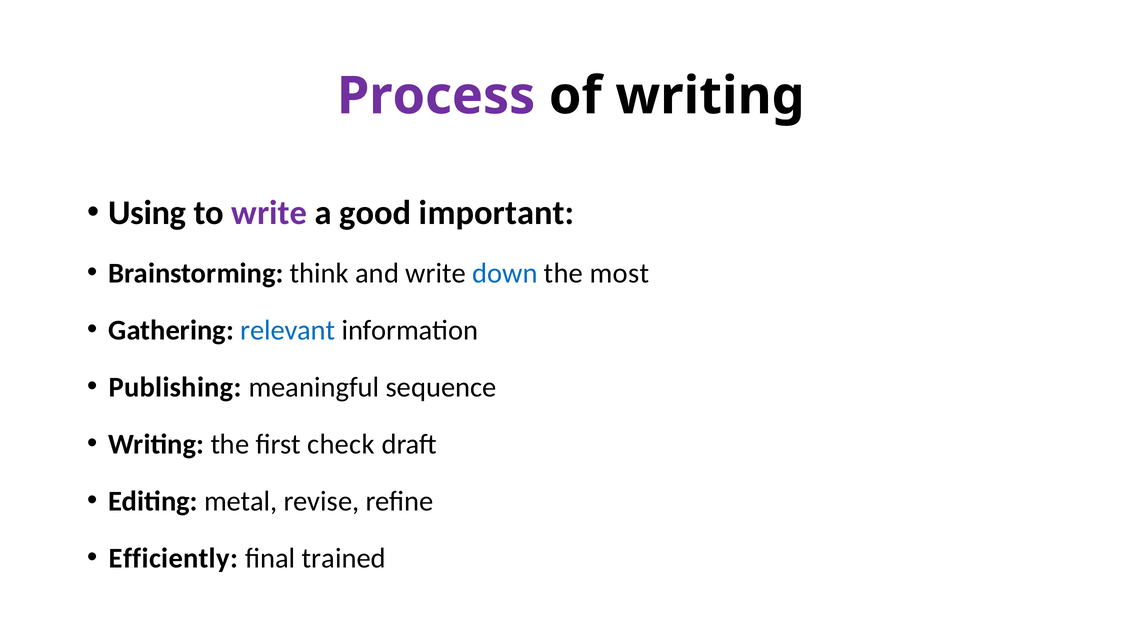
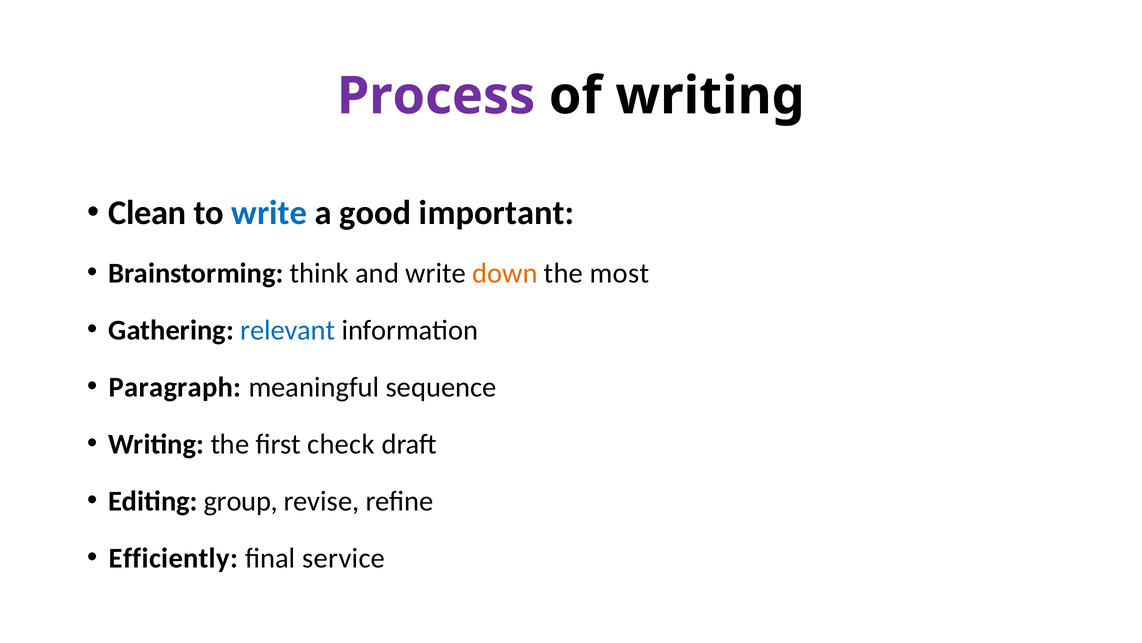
Using: Using -> Clean
write at (269, 213) colour: purple -> blue
down colour: blue -> orange
Publishing: Publishing -> Paragraph
metal: metal -> group
trained: trained -> service
